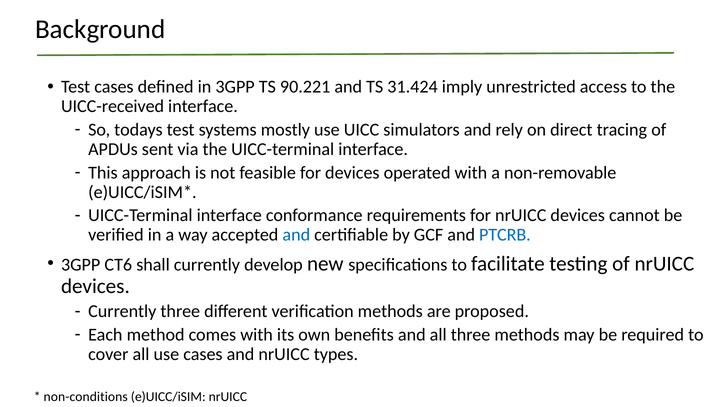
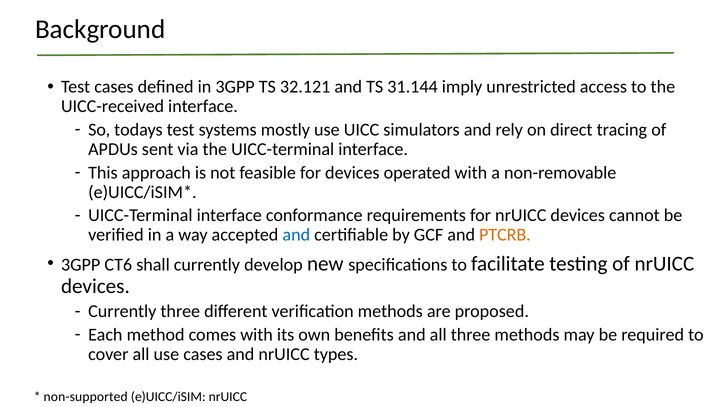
90.221: 90.221 -> 32.121
31.424: 31.424 -> 31.144
PTCRB colour: blue -> orange
non-conditions: non-conditions -> non-supported
